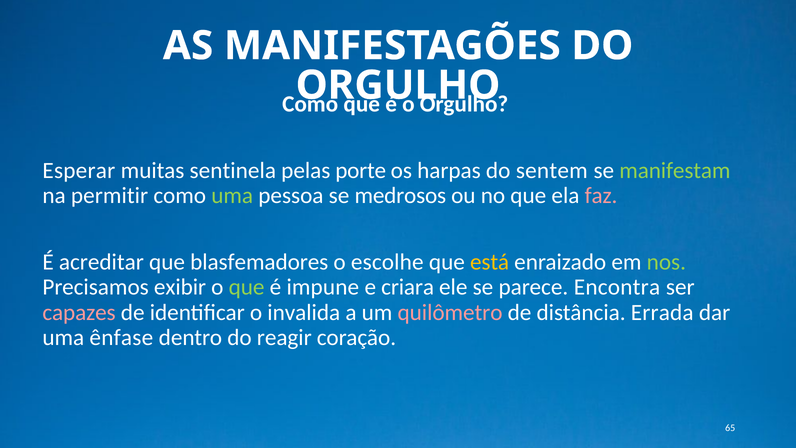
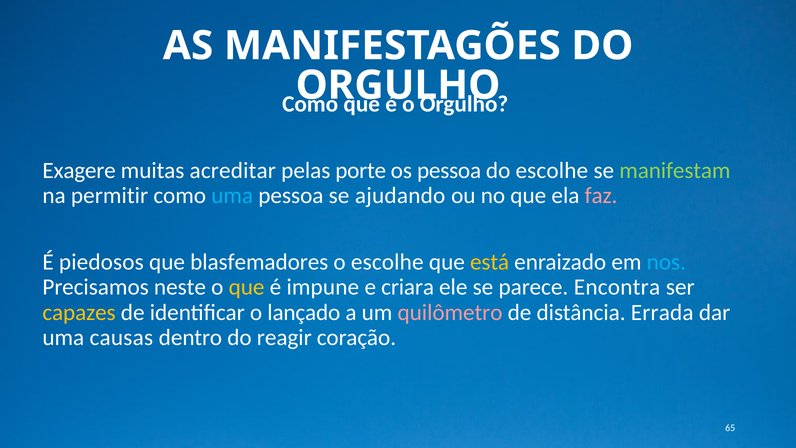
Esperar: Esperar -> Exagere
sentinela: sentinela -> acreditar
os harpas: harpas -> pessoa
do sentem: sentem -> escolhe
uma at (232, 195) colour: light green -> light blue
medrosos: medrosos -> ajudando
acreditar: acreditar -> piedosos
nos colour: light green -> light blue
exibir: exibir -> neste
que at (247, 287) colour: light green -> yellow
capazes colour: pink -> yellow
invalida: invalida -> lançado
ênfase: ênfase -> causas
